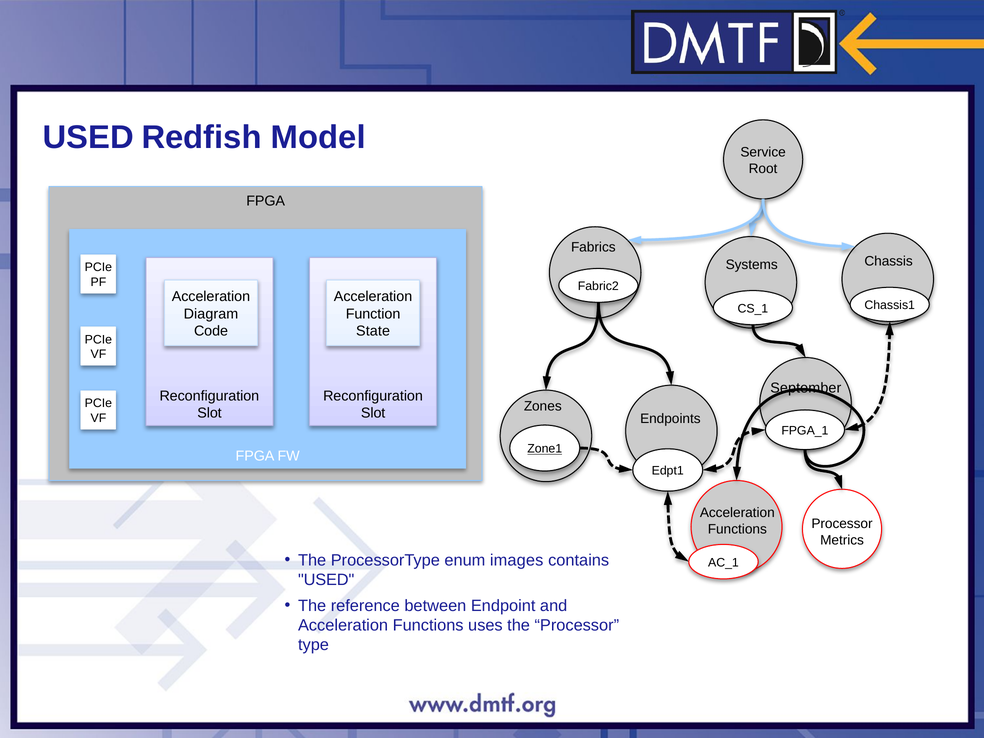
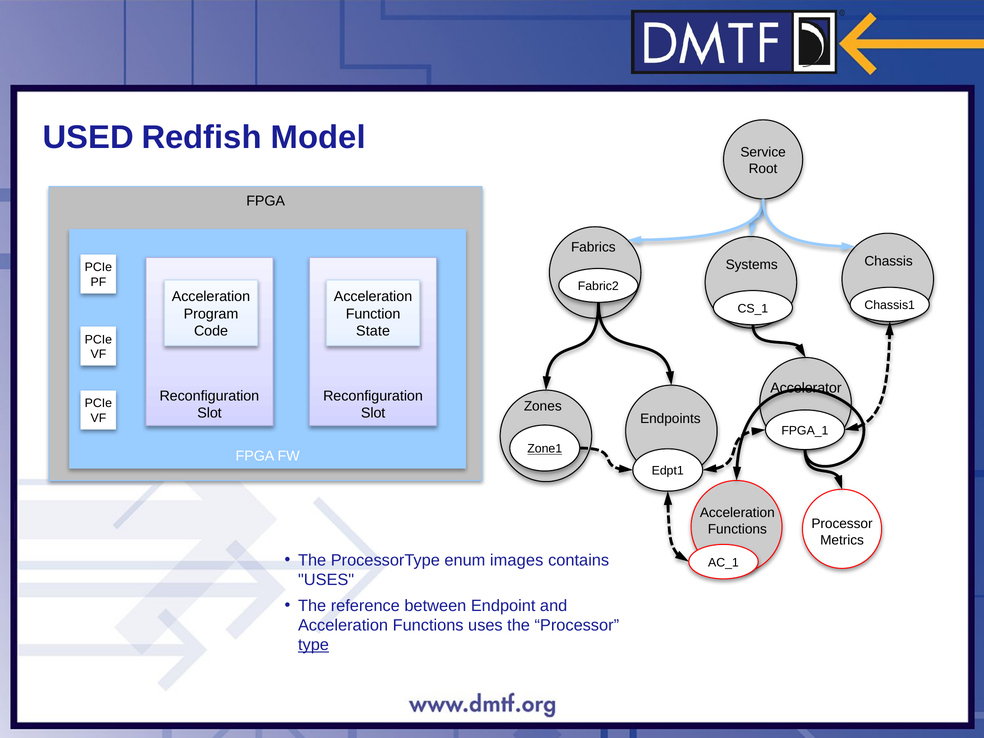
Diagram: Diagram -> Program
September: September -> Accelerator
USED at (326, 580): USED -> USES
type underline: none -> present
